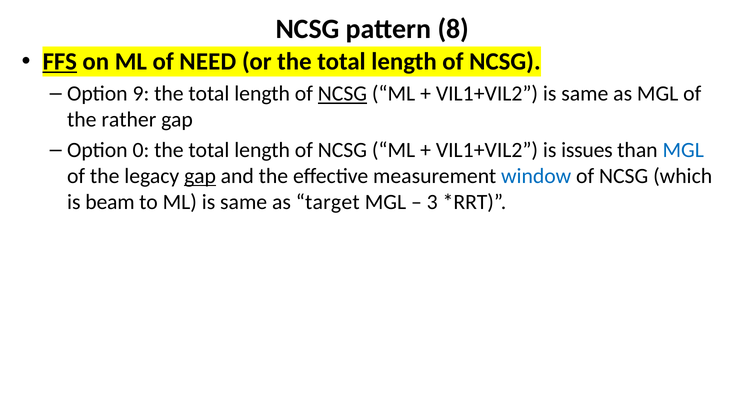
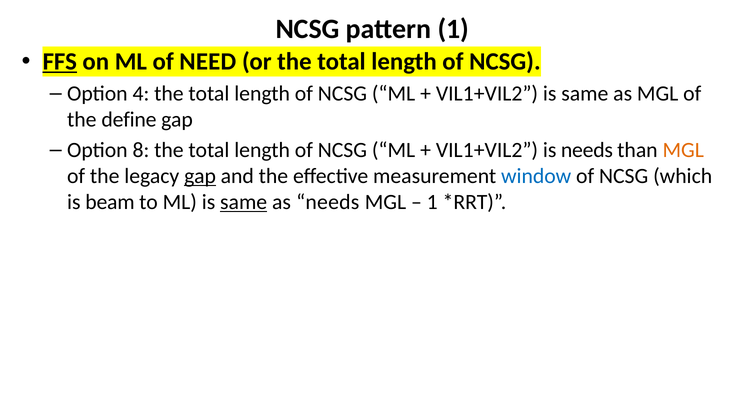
pattern 8: 8 -> 1
9: 9 -> 4
NCSG at (342, 94) underline: present -> none
rather: rather -> define
0: 0 -> 8
is issues: issues -> needs
MGL at (683, 150) colour: blue -> orange
same at (244, 202) underline: none -> present
as target: target -> needs
3 at (432, 202): 3 -> 1
